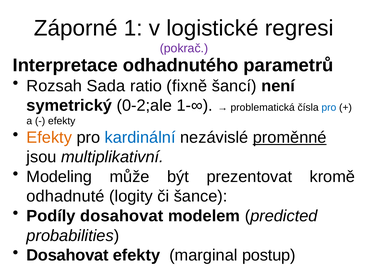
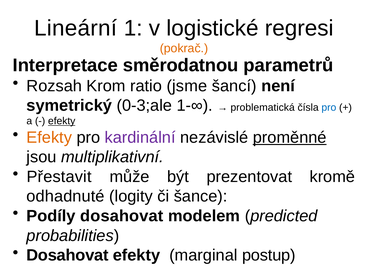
Záporné: Záporné -> Lineární
pokrač colour: purple -> orange
odhadnutého: odhadnutého -> směrodatnou
Sada: Sada -> Krom
fixně: fixně -> jsme
0-2;ale: 0-2;ale -> 0-3;ale
efekty at (62, 121) underline: none -> present
kardinální colour: blue -> purple
Modeling: Modeling -> Přestavit
